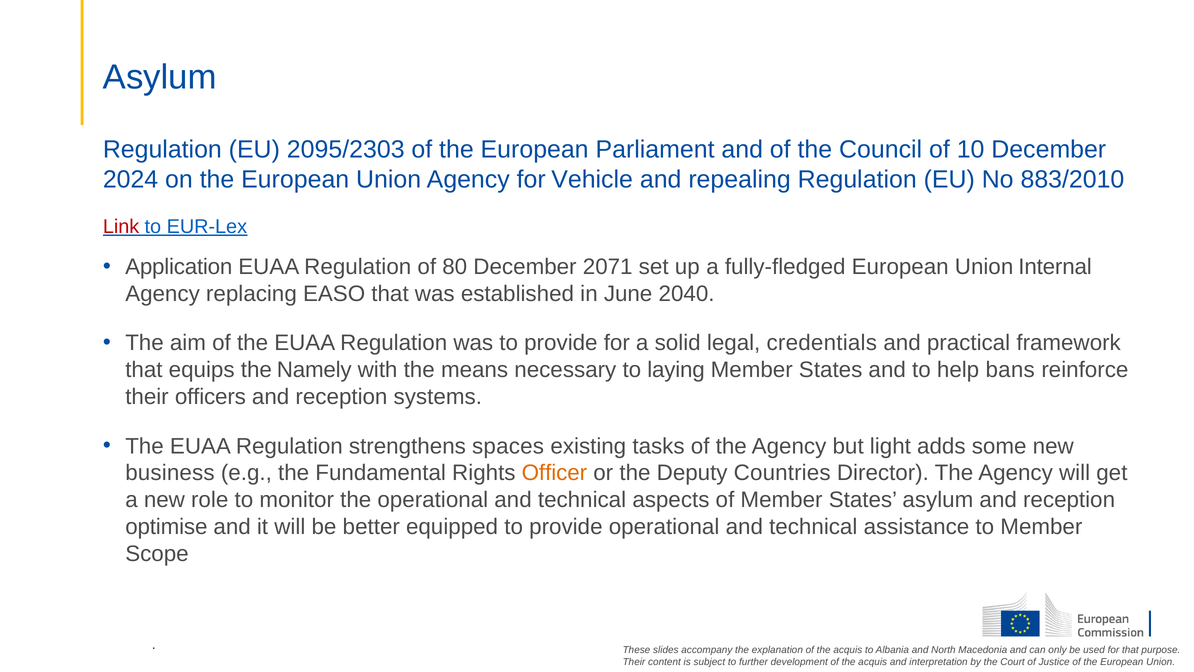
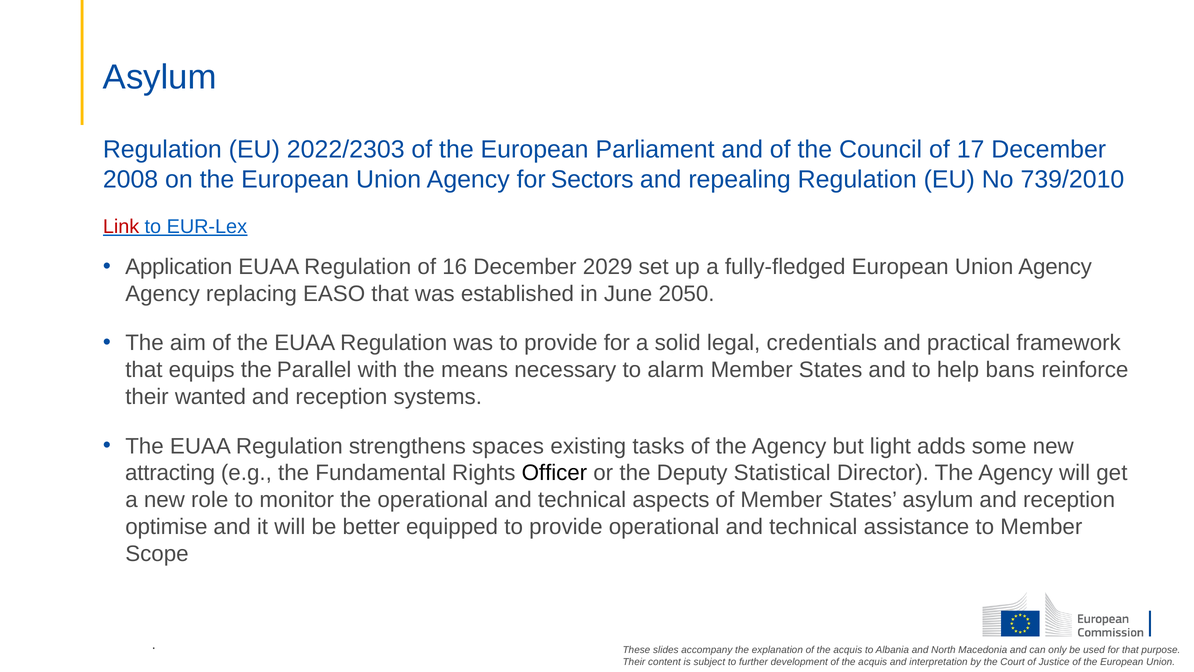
2095/2303: 2095/2303 -> 2022/2303
10: 10 -> 17
2024: 2024 -> 2008
Vehicle: Vehicle -> Sectors
883/2010: 883/2010 -> 739/2010
80: 80 -> 16
2071: 2071 -> 2029
fully-fledged European Union Internal: Internal -> Agency
2040: 2040 -> 2050
Namely: Namely -> Parallel
laying: laying -> alarm
officers: officers -> wanted
business: business -> attracting
Officer colour: orange -> black
Countries: Countries -> Statistical
